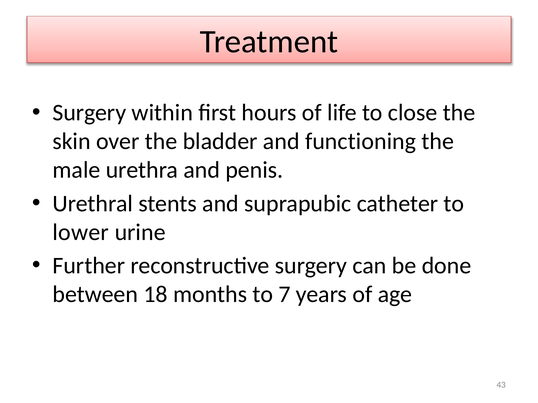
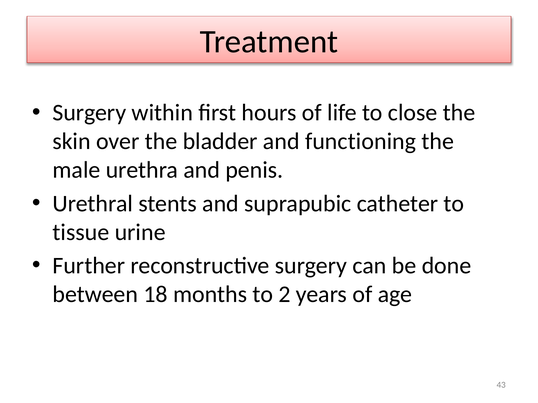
lower: lower -> tissue
7: 7 -> 2
